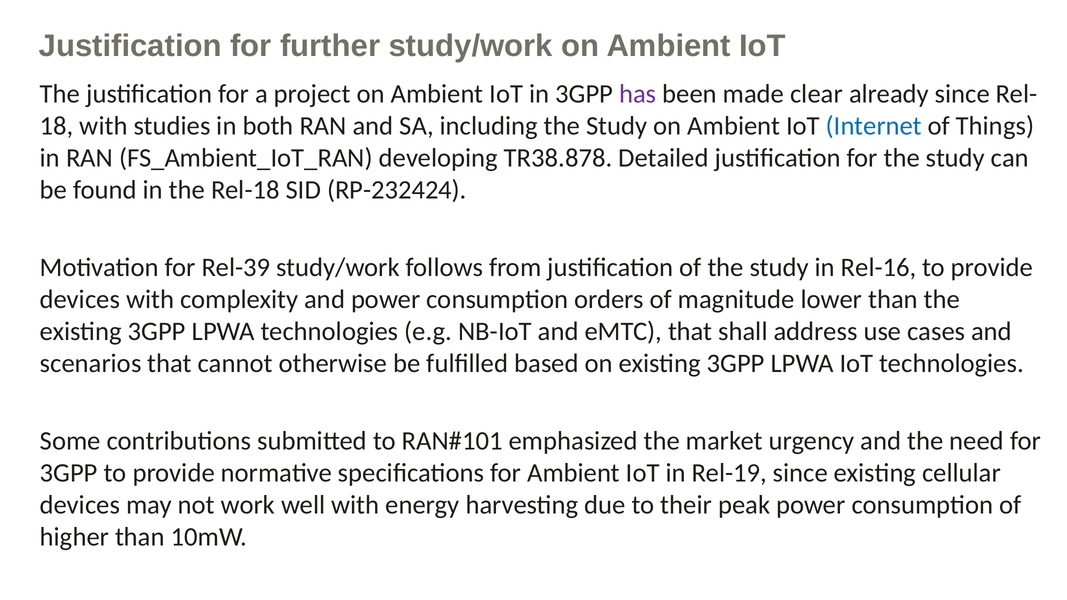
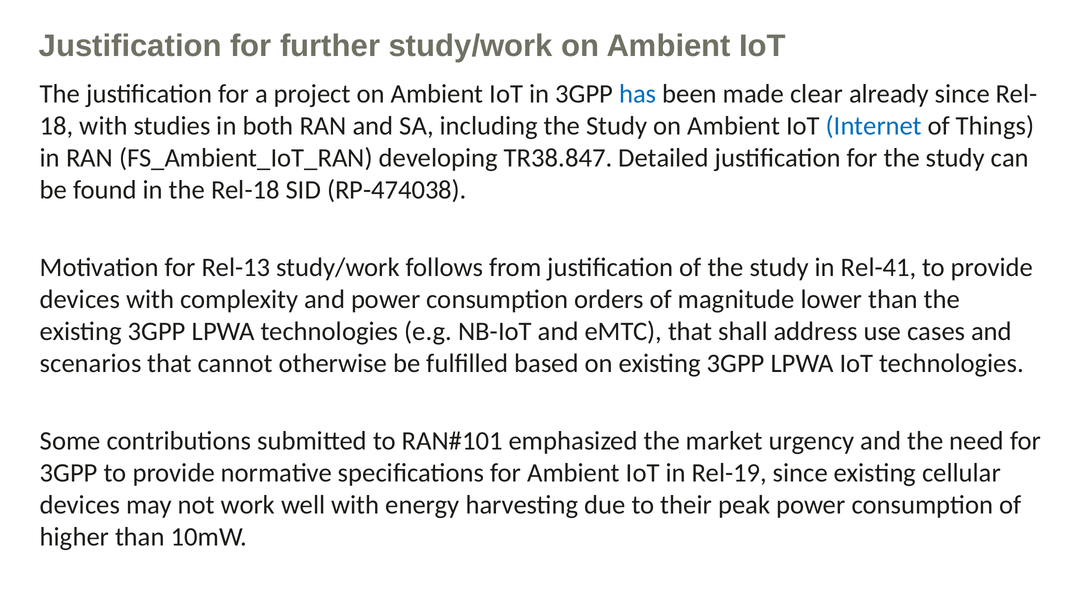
has colour: purple -> blue
TR38.878: TR38.878 -> TR38.847
RP-232424: RP-232424 -> RP-474038
Rel-39: Rel-39 -> Rel-13
Rel-16: Rel-16 -> Rel-41
